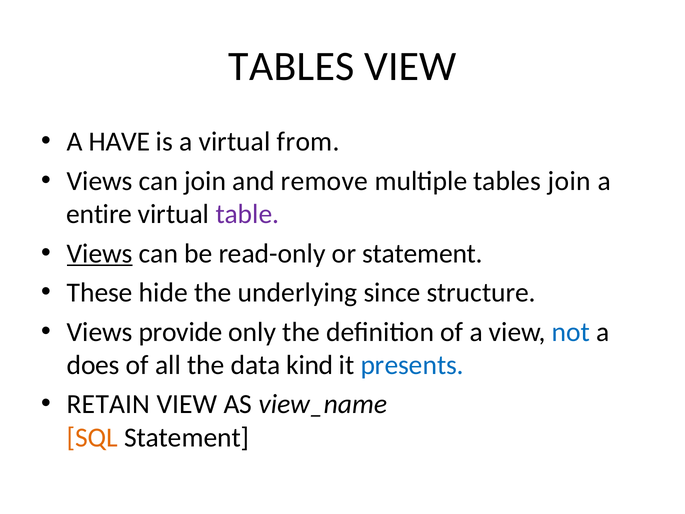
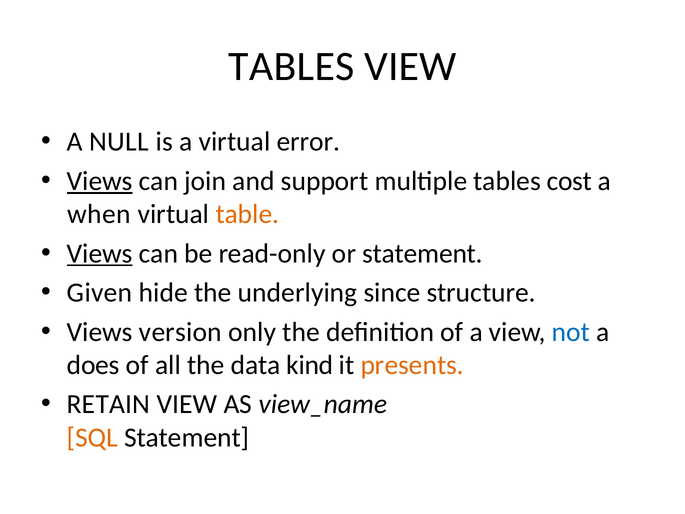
HAVE: HAVE -> NULL
from: from -> error
Views at (100, 181) underline: none -> present
remove: remove -> support
tables join: join -> cost
entire: entire -> when
table colour: purple -> orange
These: These -> Given
provide: provide -> version
presents colour: blue -> orange
